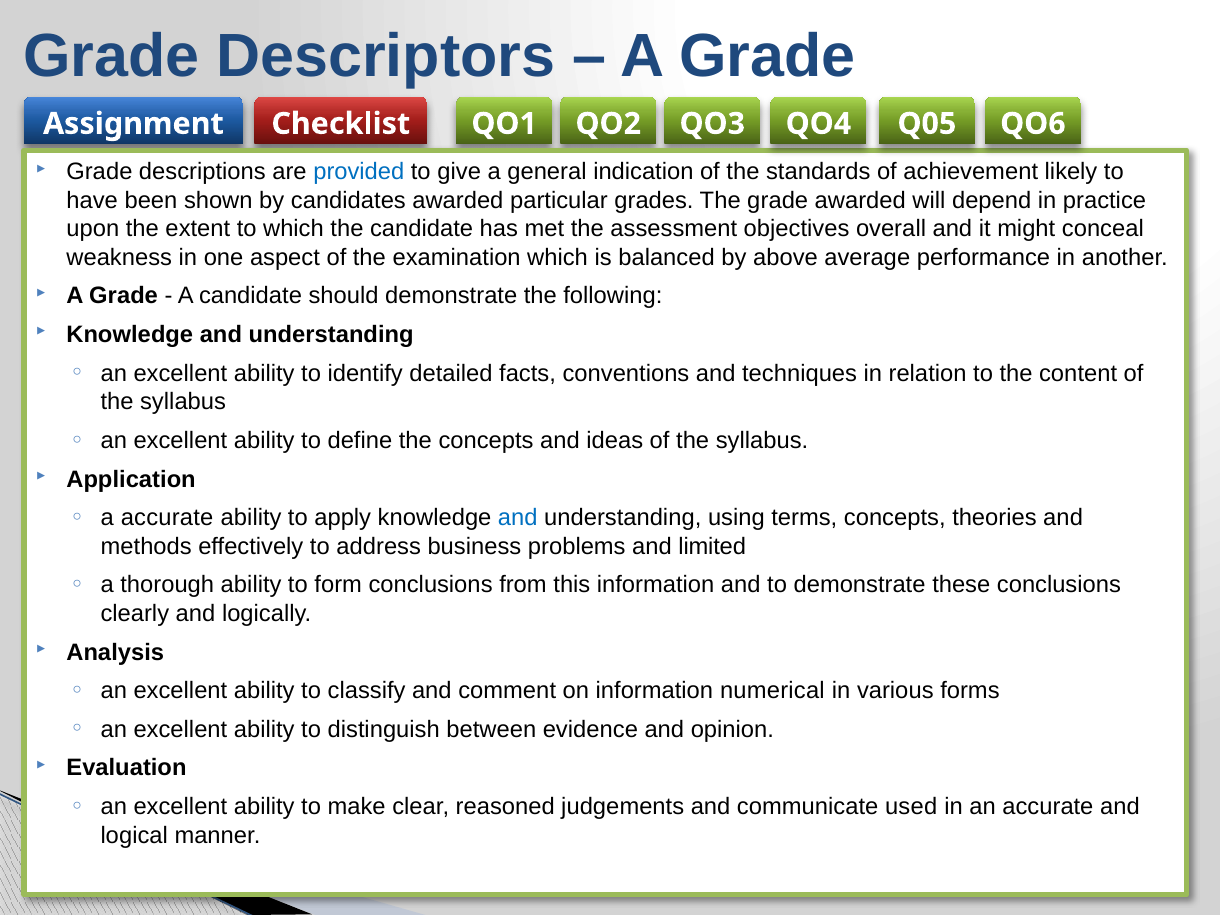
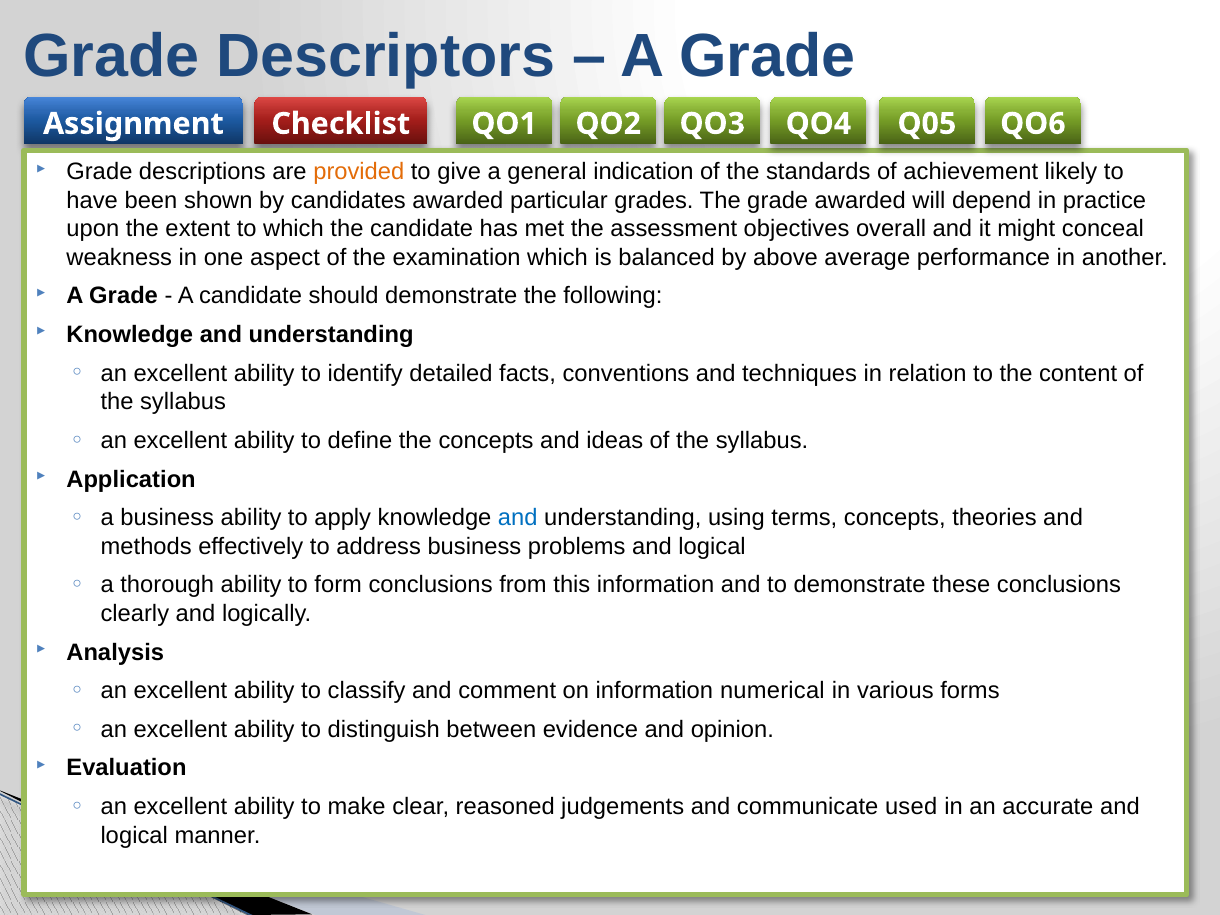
provided colour: blue -> orange
a accurate: accurate -> business
problems and limited: limited -> logical
